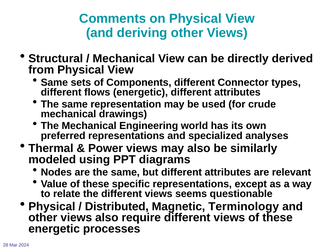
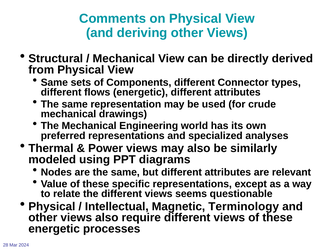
Distributed: Distributed -> Intellectual
